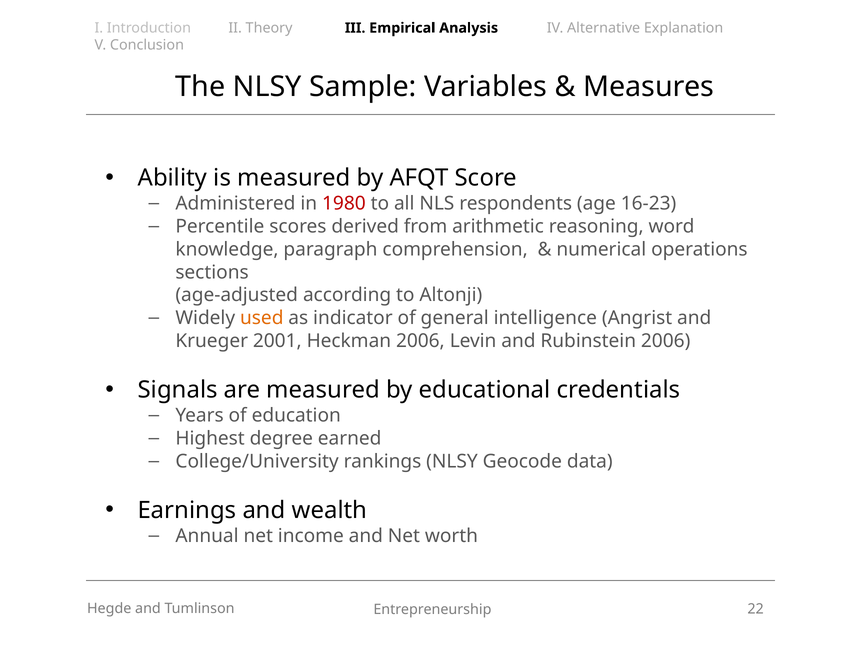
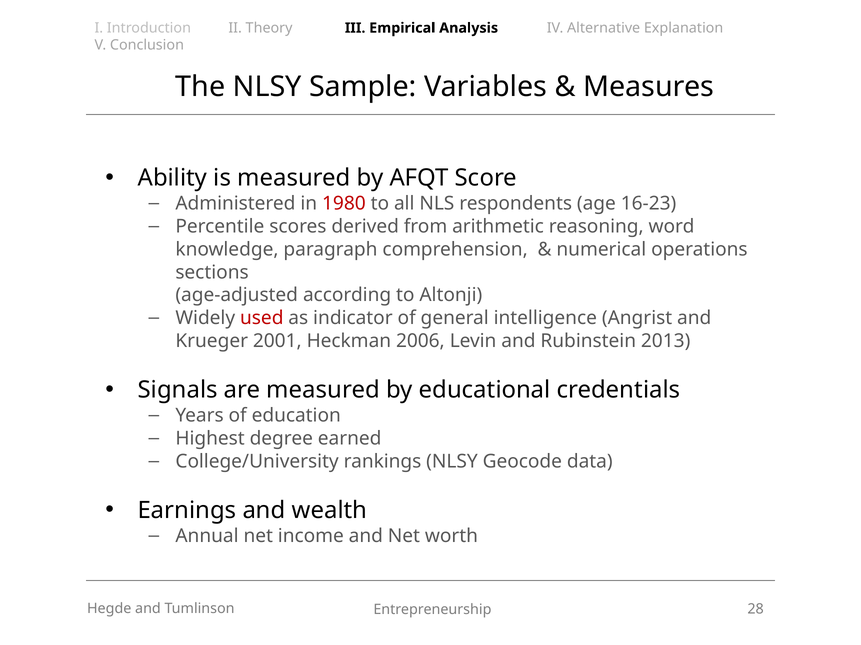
used colour: orange -> red
Rubinstein 2006: 2006 -> 2013
22: 22 -> 28
